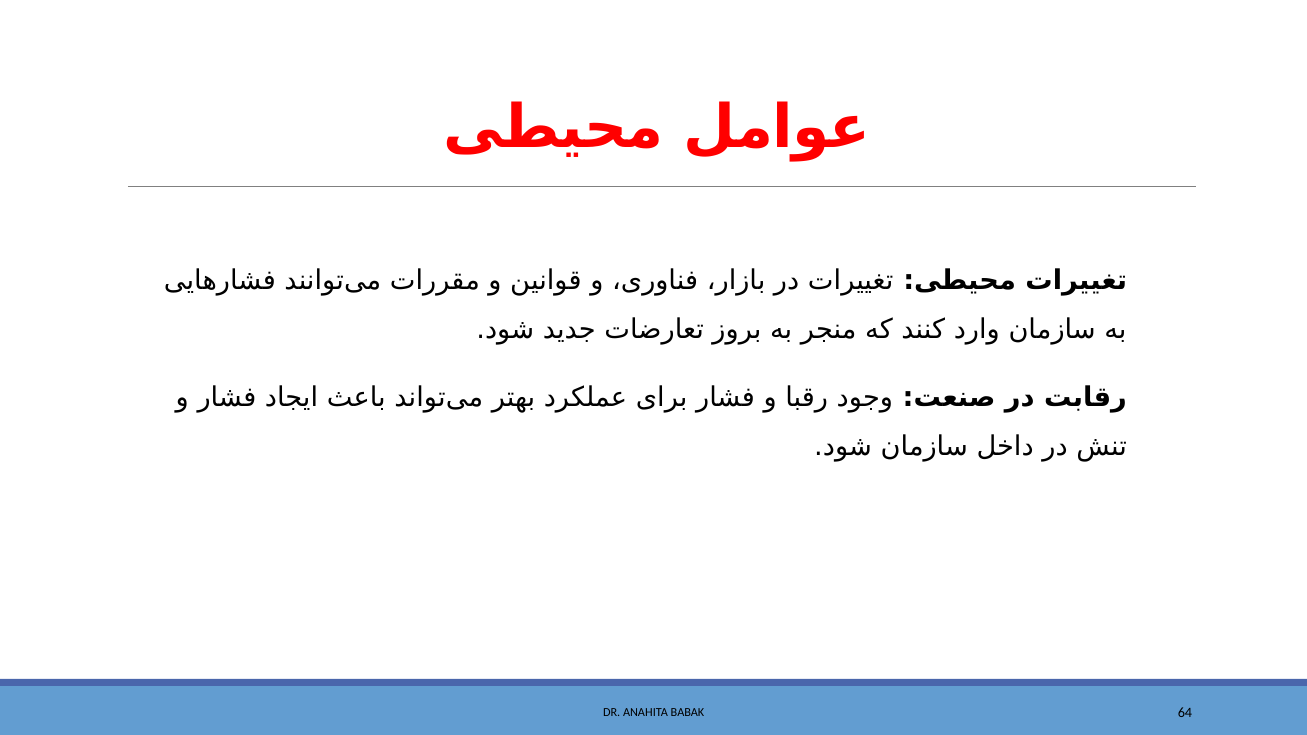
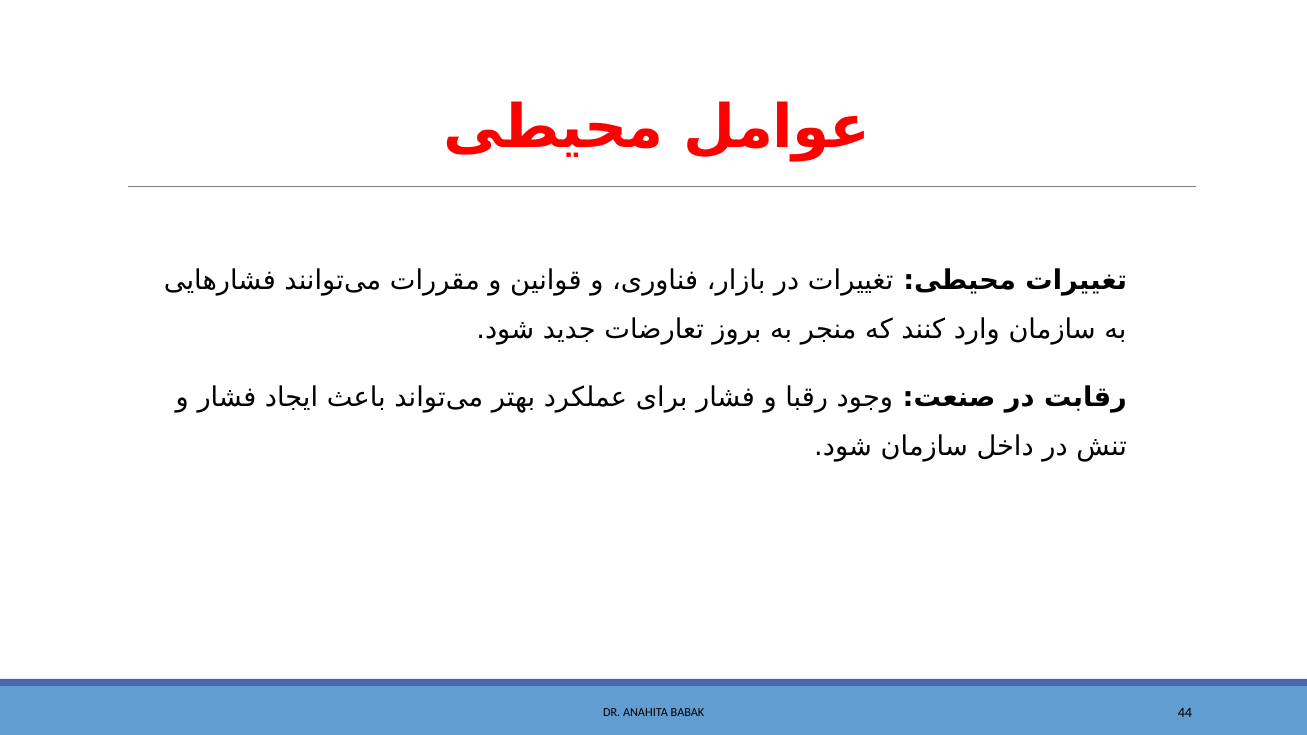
64: 64 -> 44
